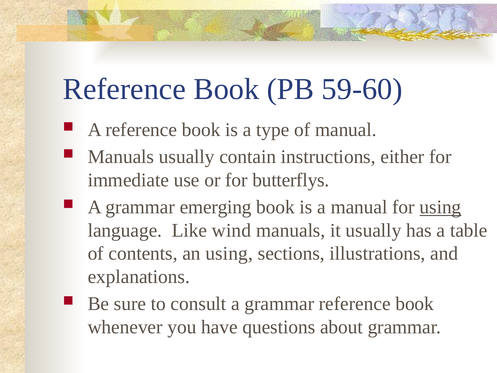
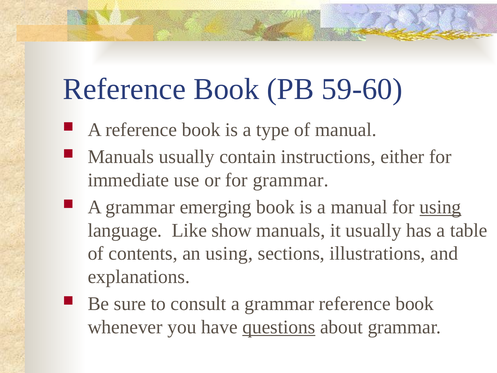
for butterflys: butterflys -> grammar
wind: wind -> show
questions underline: none -> present
